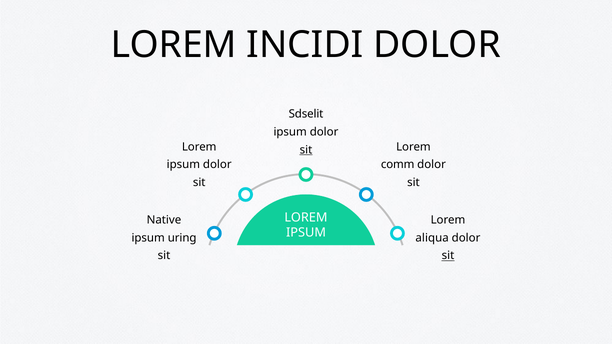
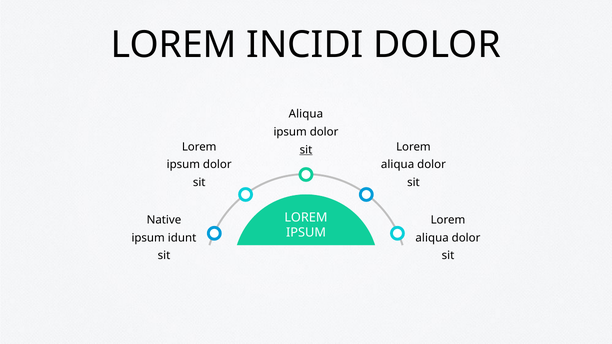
Sdselit at (306, 114): Sdselit -> Aliqua
comm at (398, 165): comm -> aliqua
uring: uring -> idunt
sit at (448, 256) underline: present -> none
